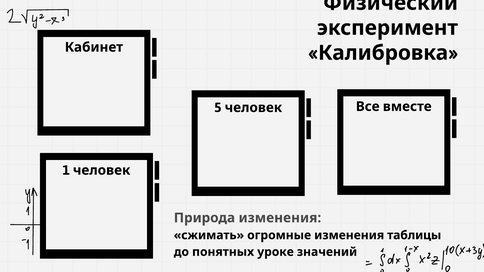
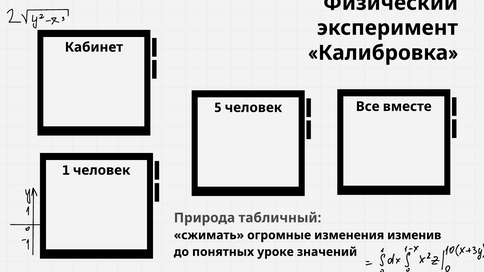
Природа изменения: изменения -> табличный
таблицы: таблицы -> изменив
